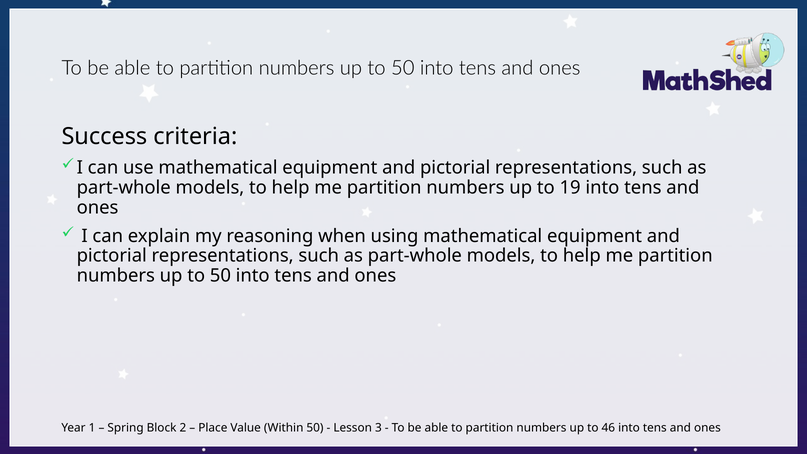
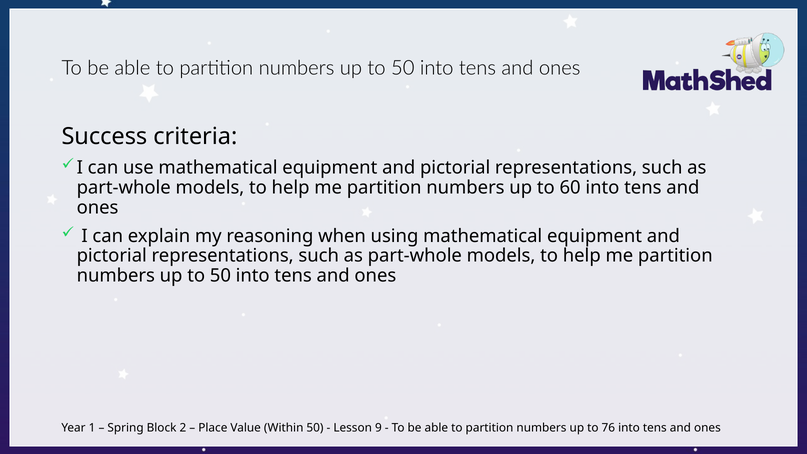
19: 19 -> 60
3: 3 -> 9
46: 46 -> 76
